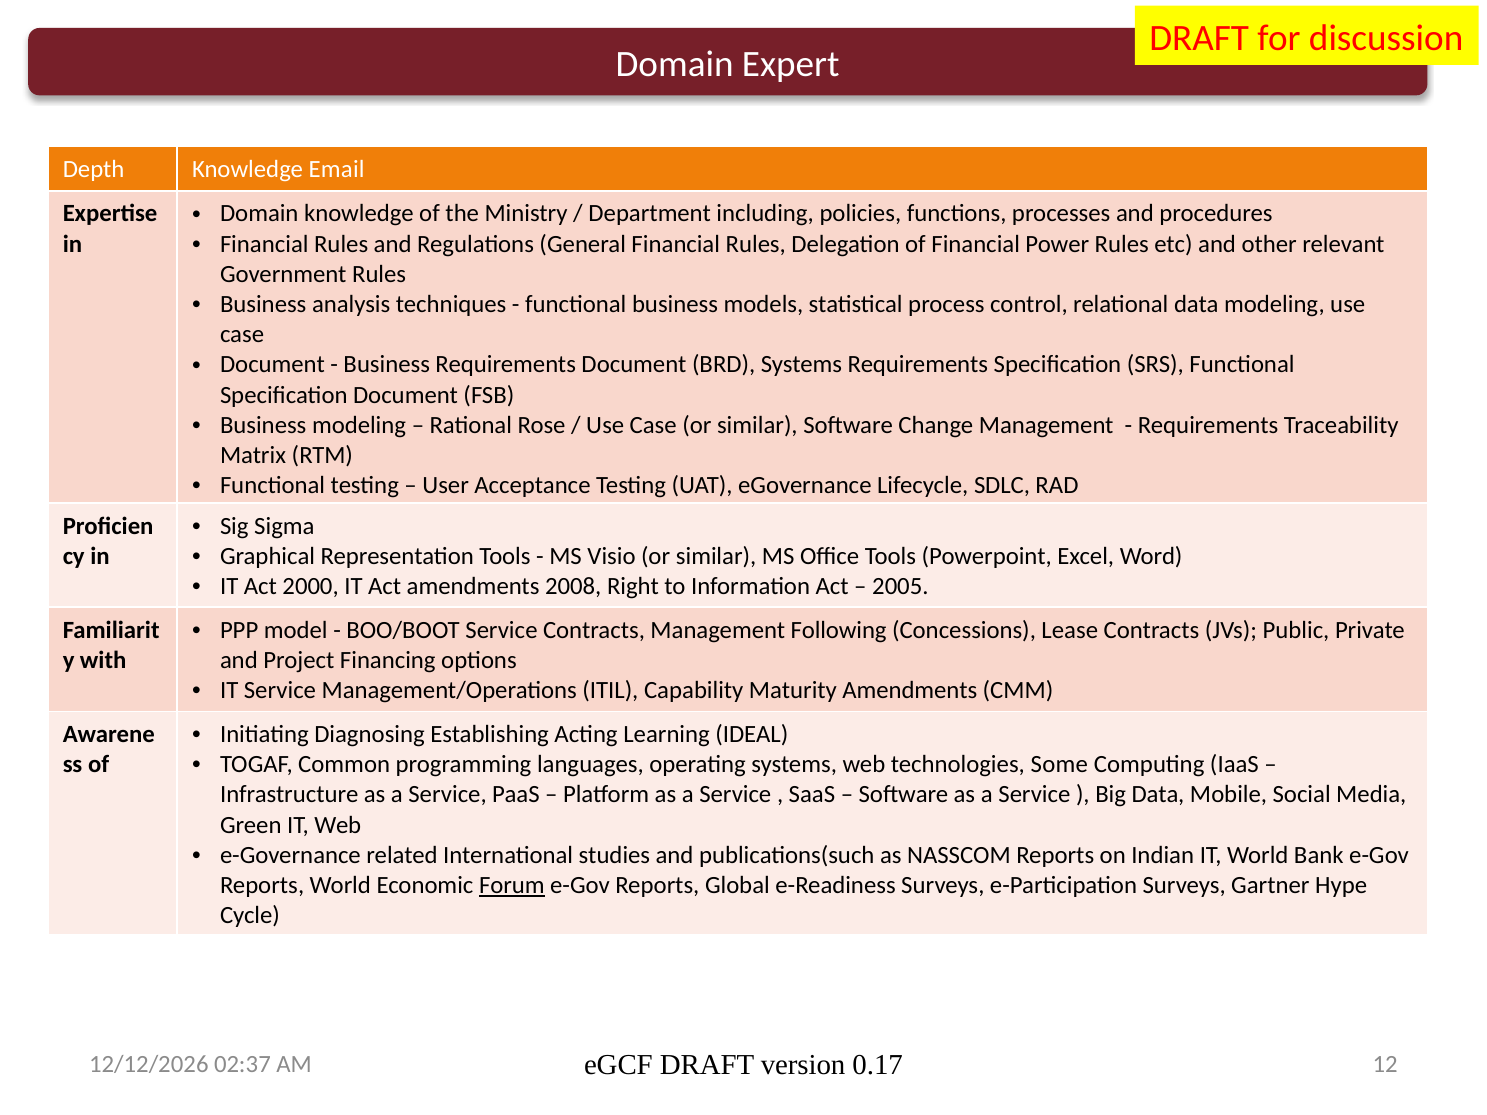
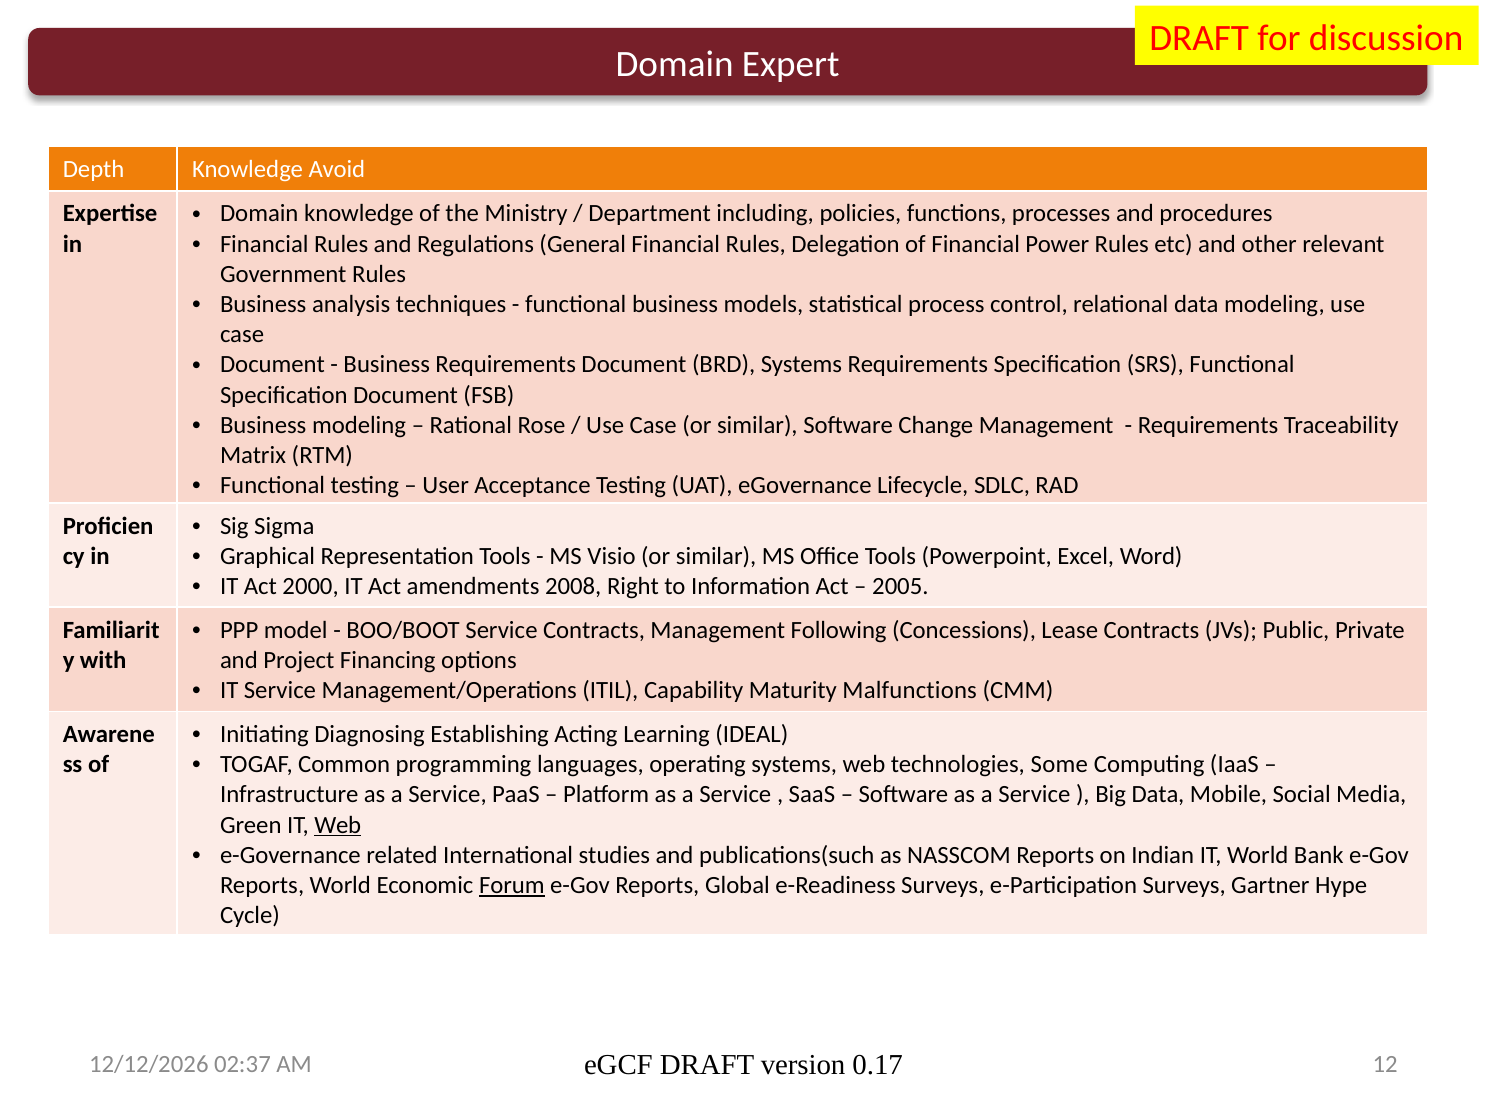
Email: Email -> Avoid
Maturity Amendments: Amendments -> Malfunctions
Web at (338, 825) underline: none -> present
